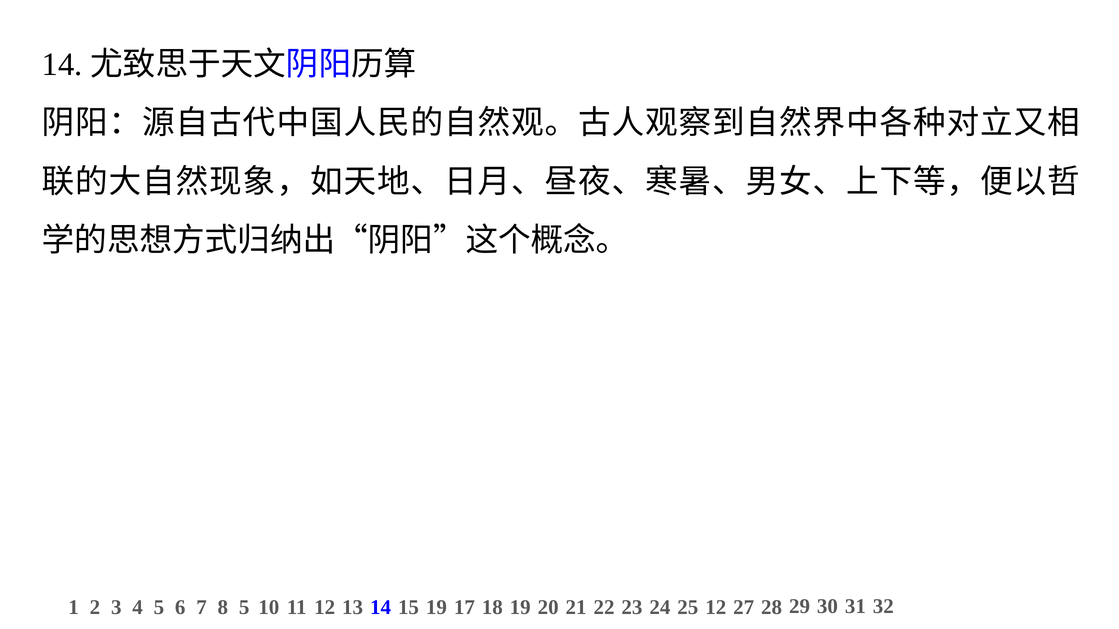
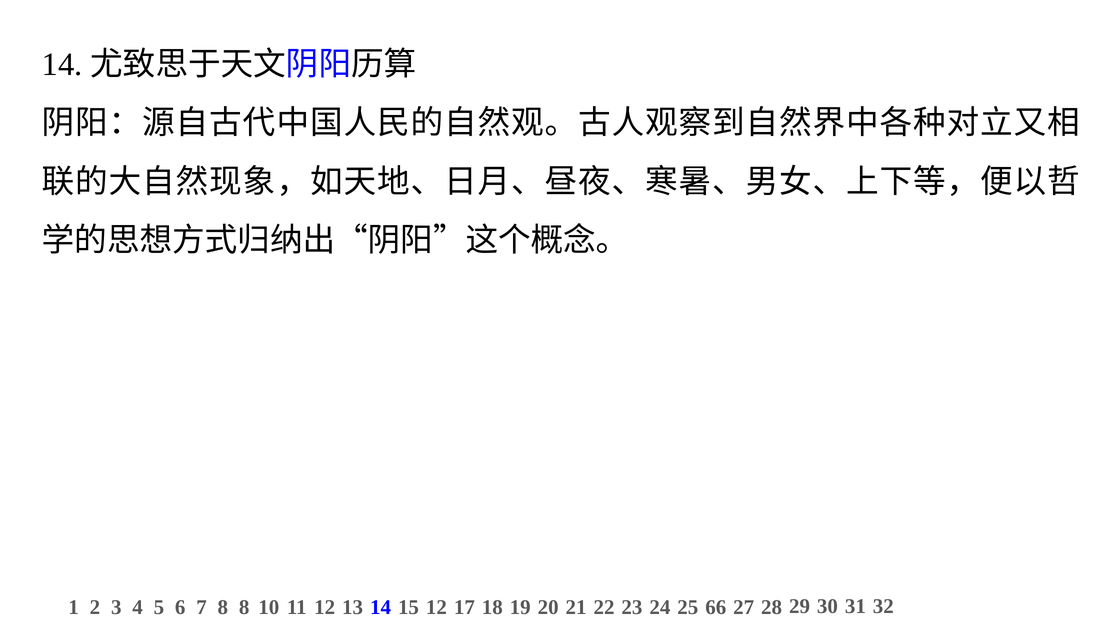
8 5: 5 -> 8
15 19: 19 -> 12
25 12: 12 -> 66
